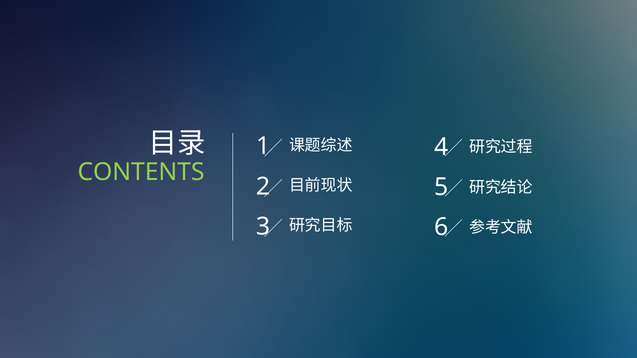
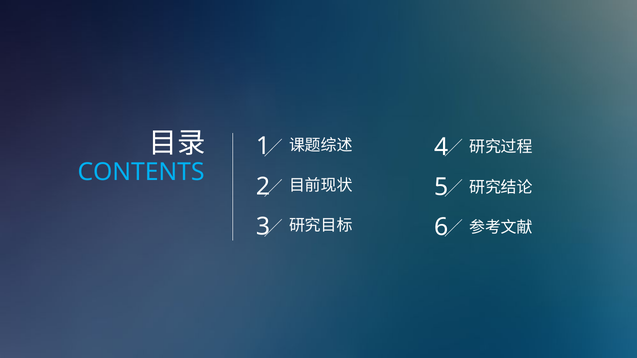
CONTENTS colour: light green -> light blue
